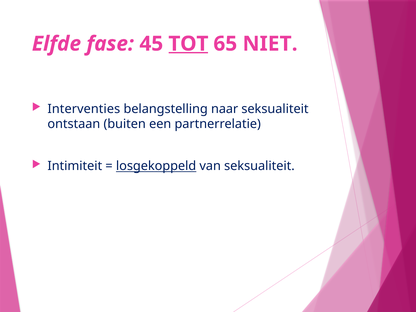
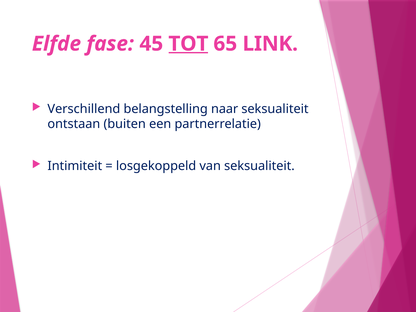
NIET: NIET -> LINK
Interventies: Interventies -> Verschillend
losgekoppeld underline: present -> none
